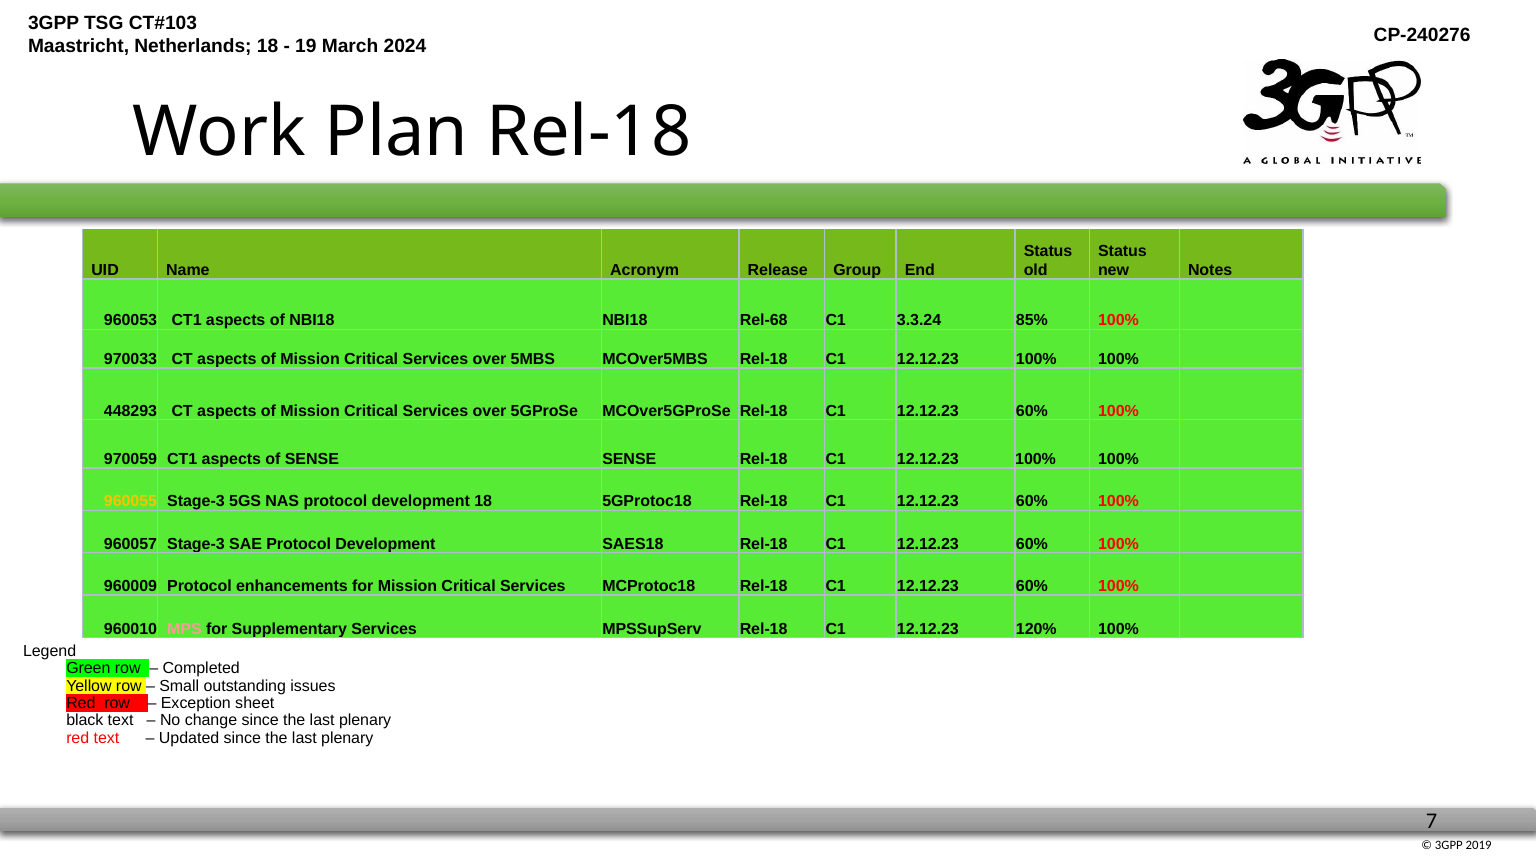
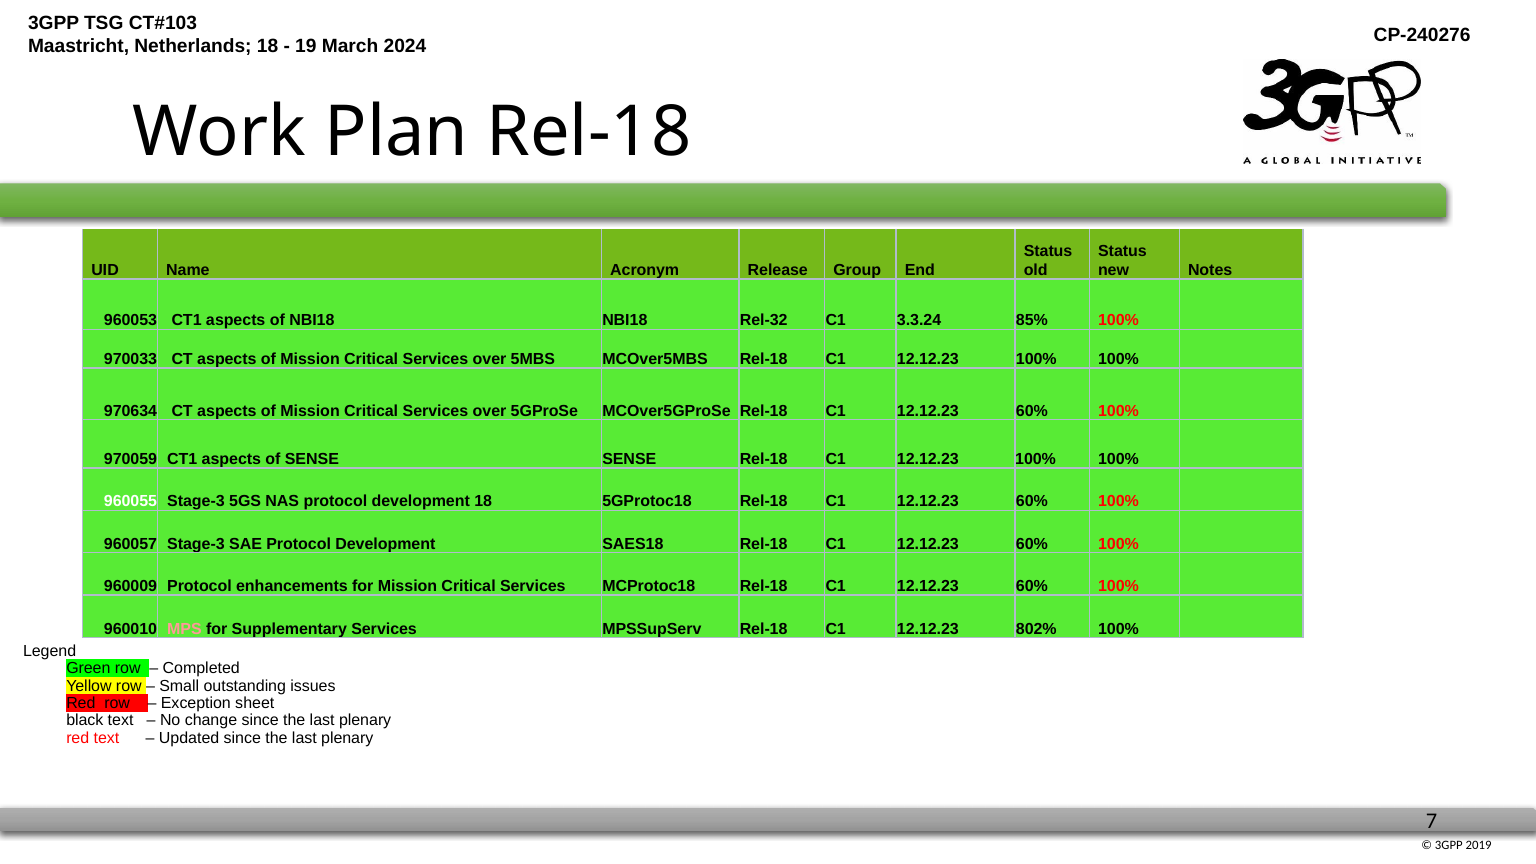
Rel-68: Rel-68 -> Rel-32
448293: 448293 -> 970634
960055 colour: yellow -> white
120%: 120% -> 802%
